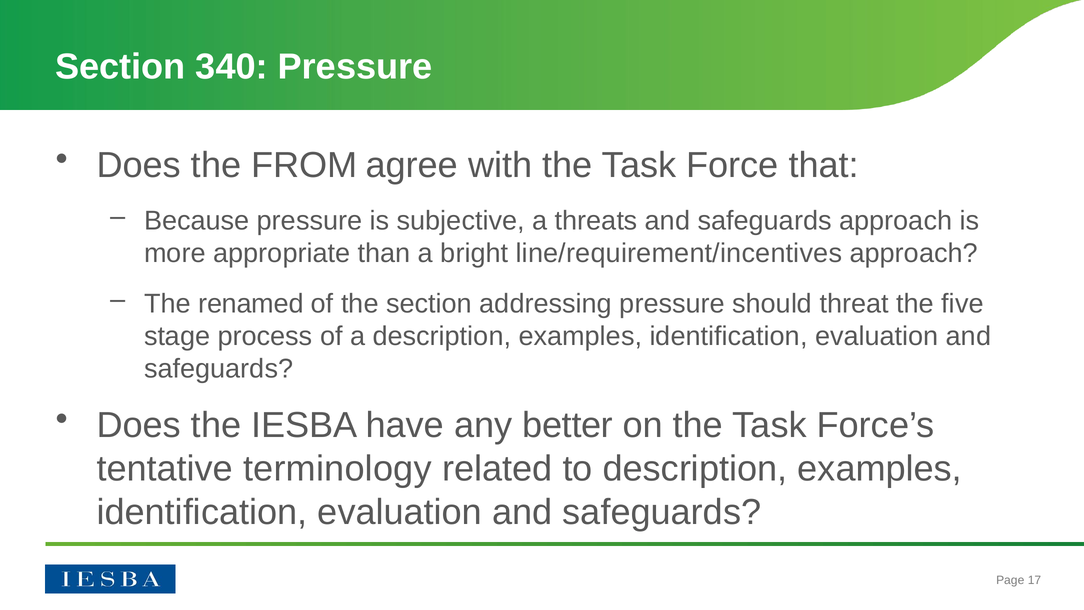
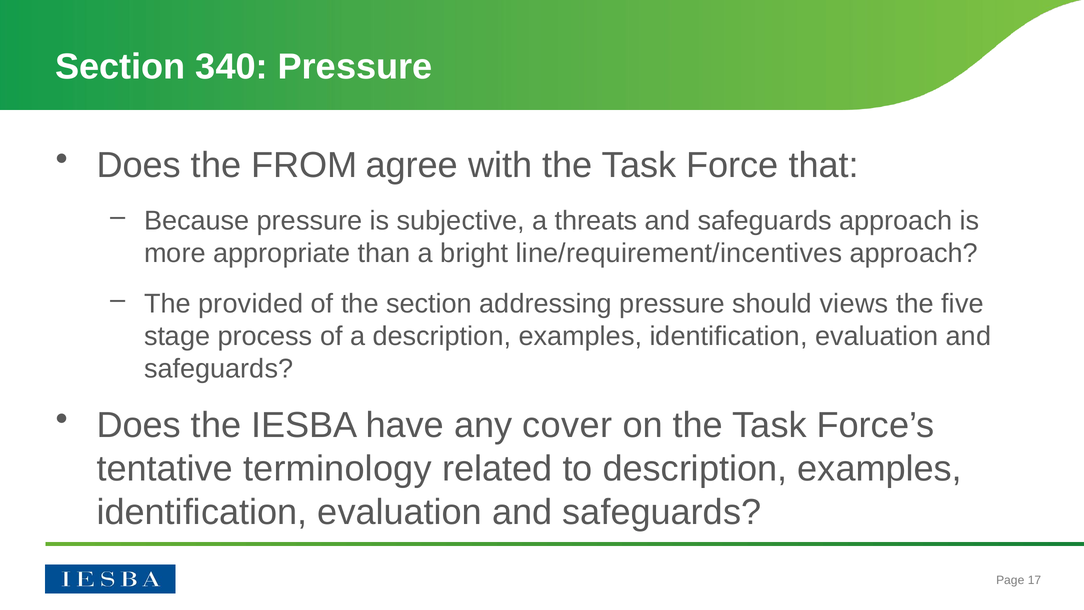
renamed: renamed -> provided
threat: threat -> views
better: better -> cover
